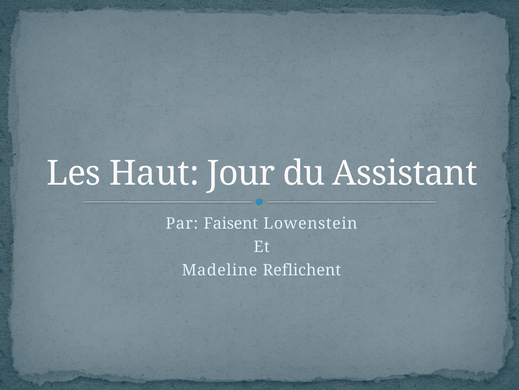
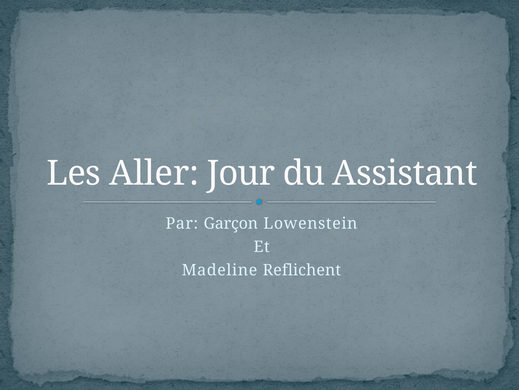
Haut: Haut -> Aller
Faisent: Faisent -> Garçon
